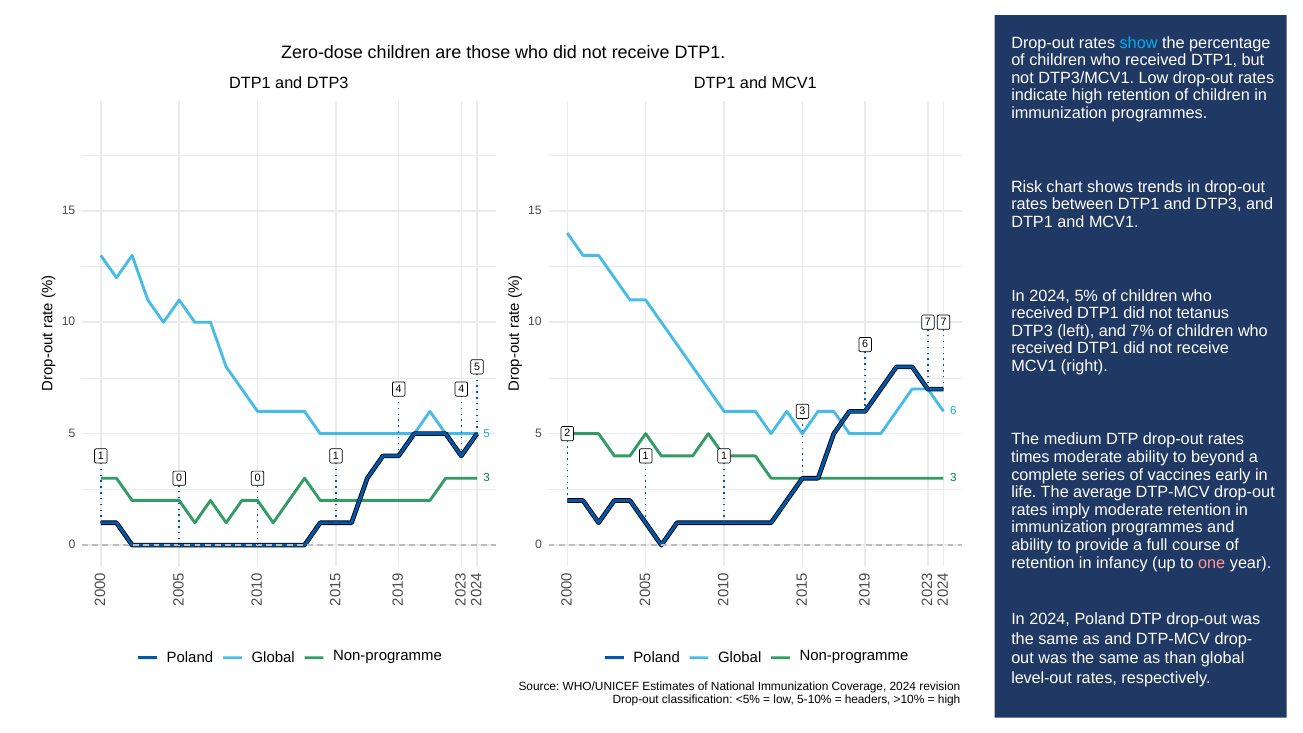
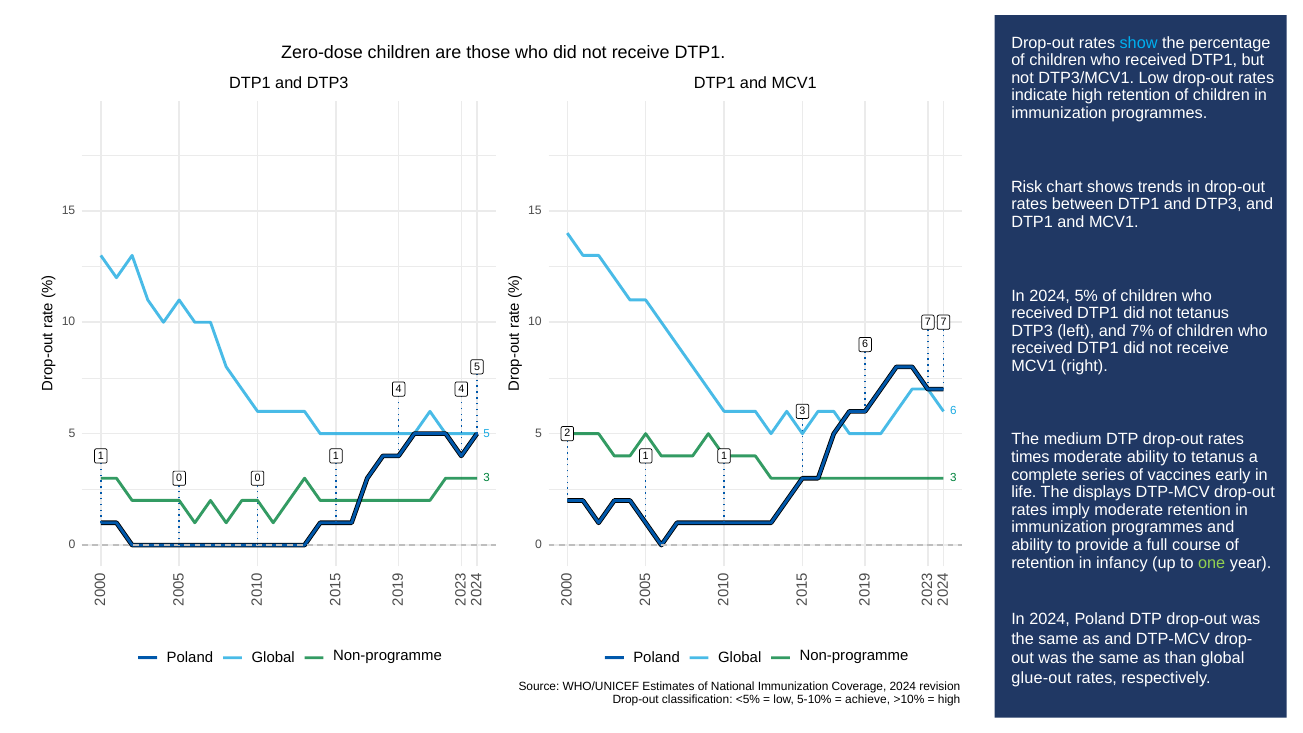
to beyond: beyond -> tetanus
average: average -> displays
one colour: pink -> light green
level-out: level-out -> glue-out
headers: headers -> achieve
